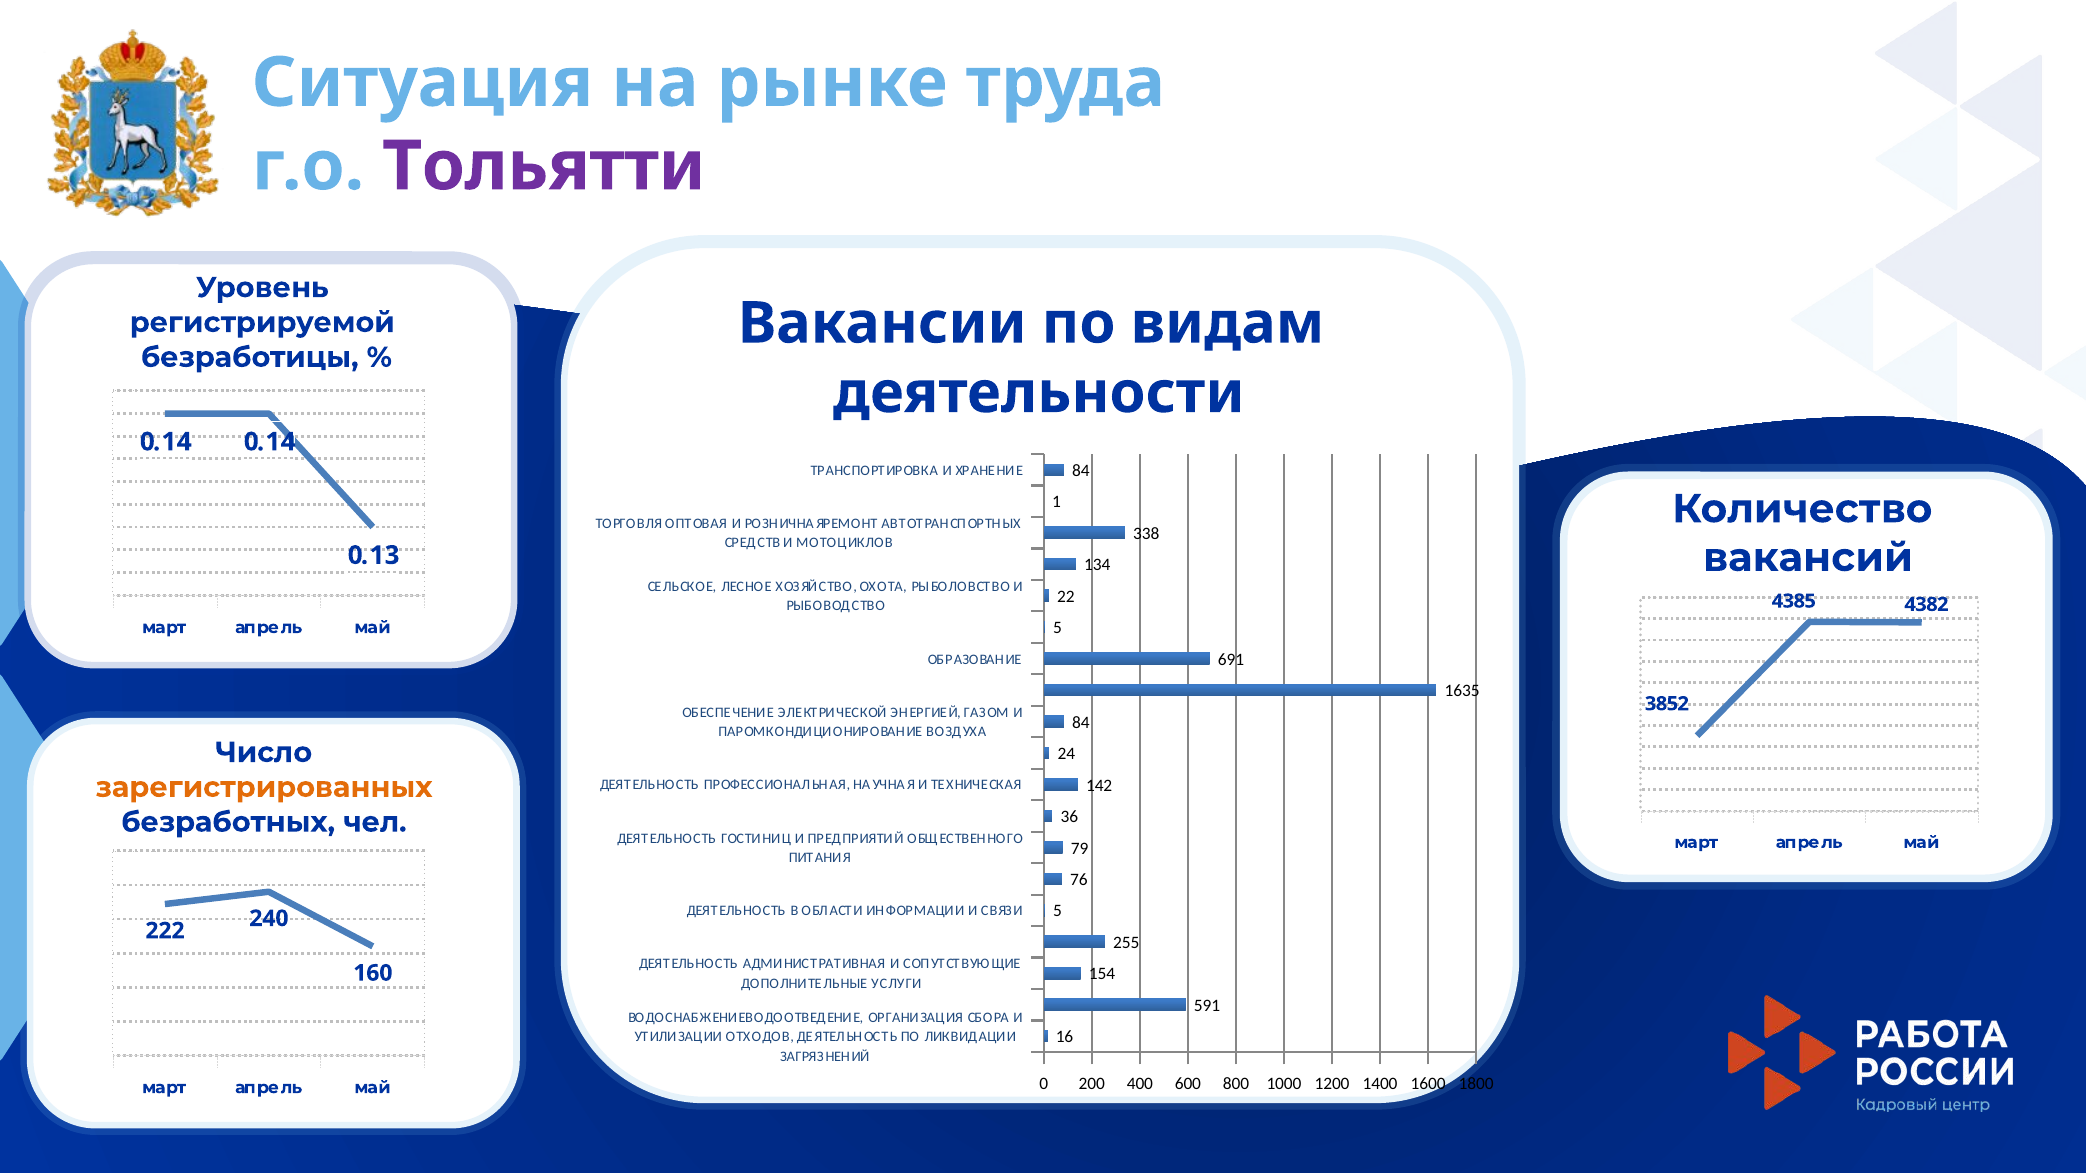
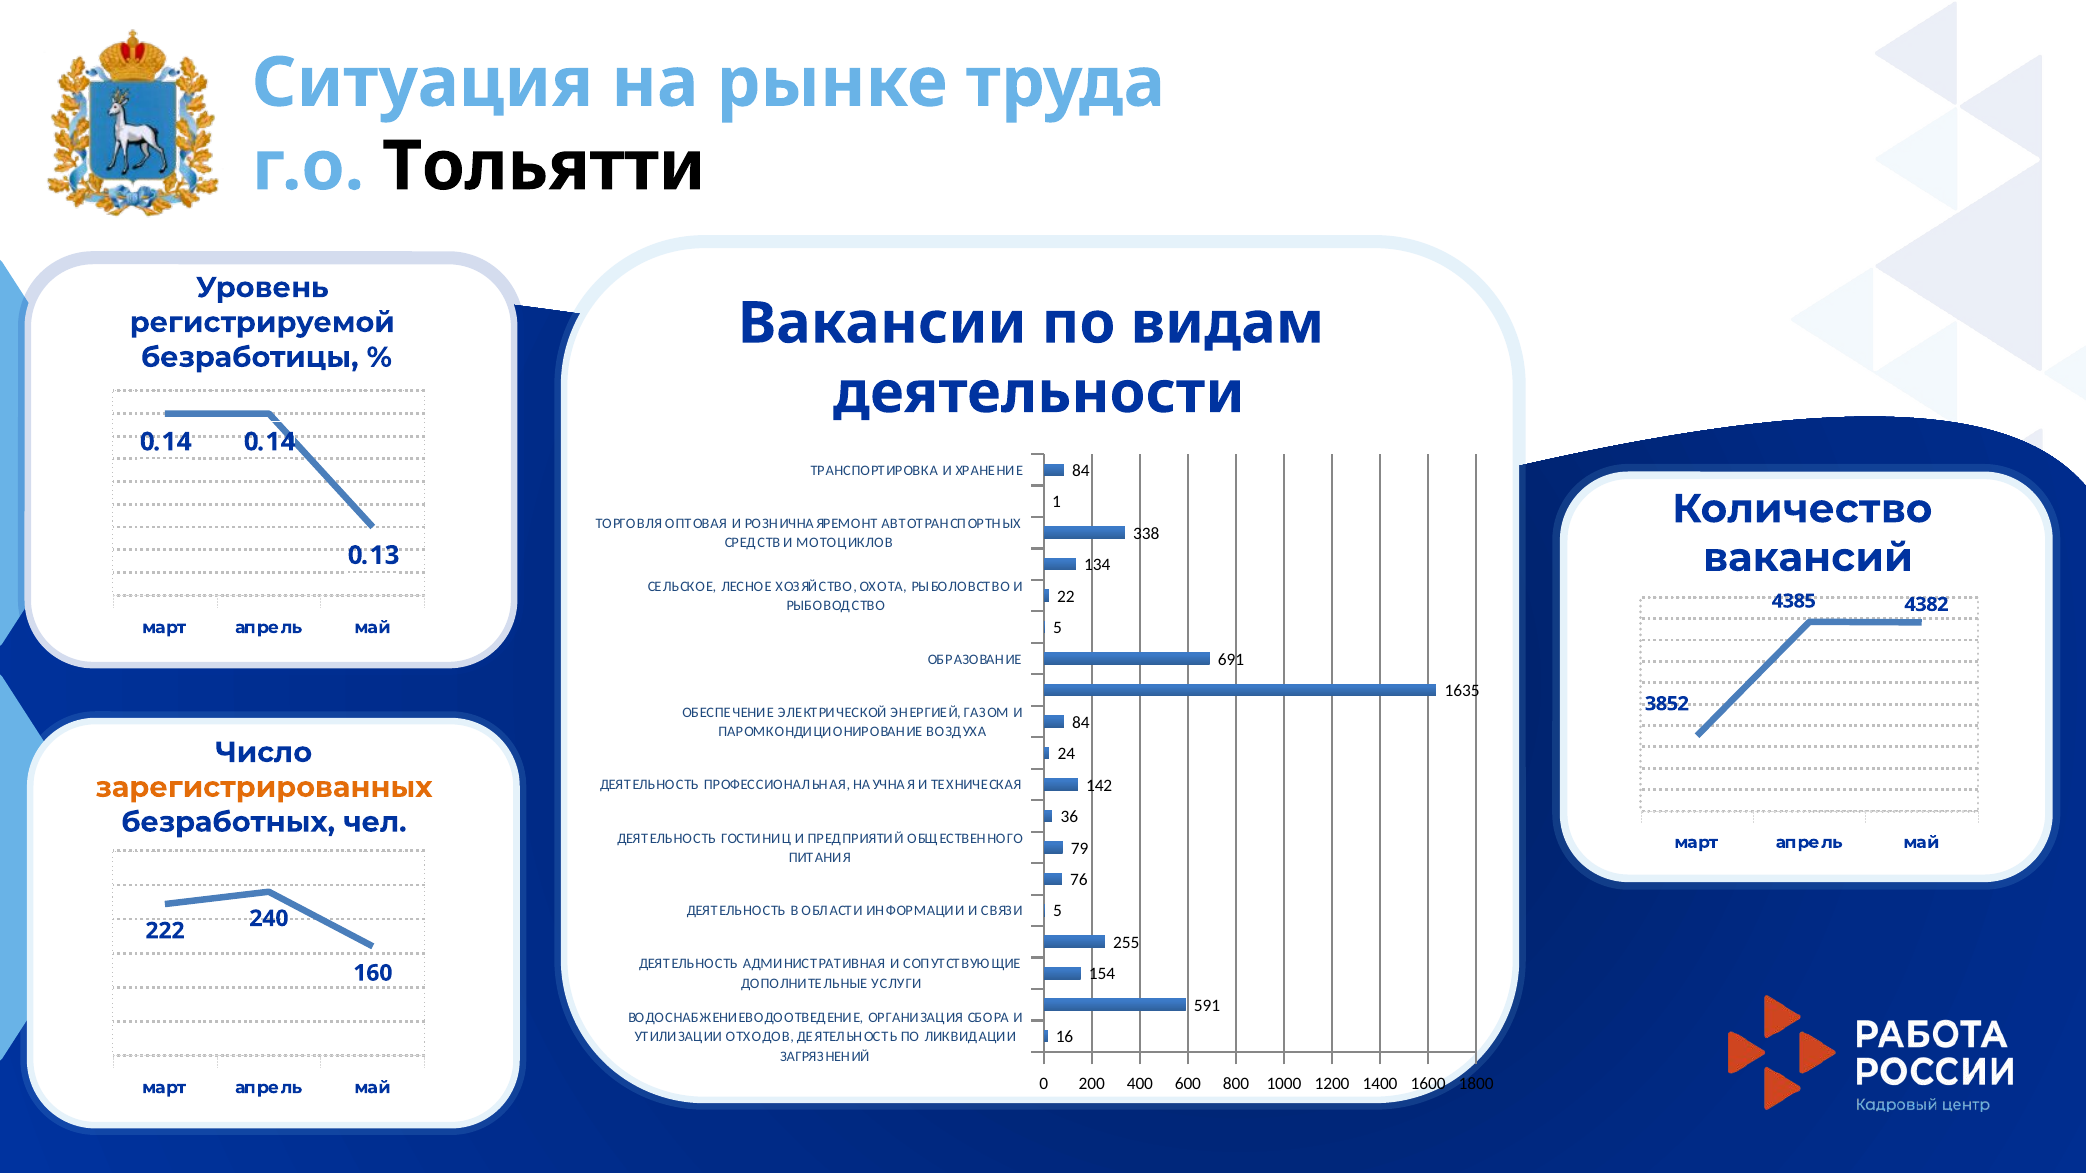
Тольятти colour: purple -> black
